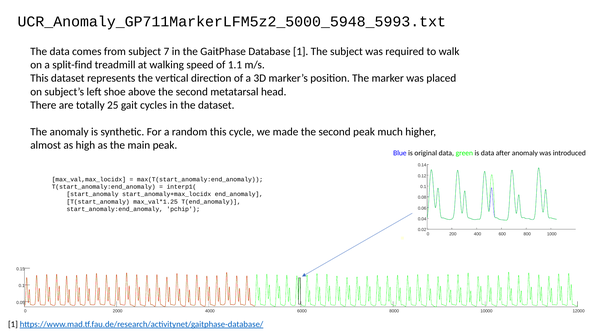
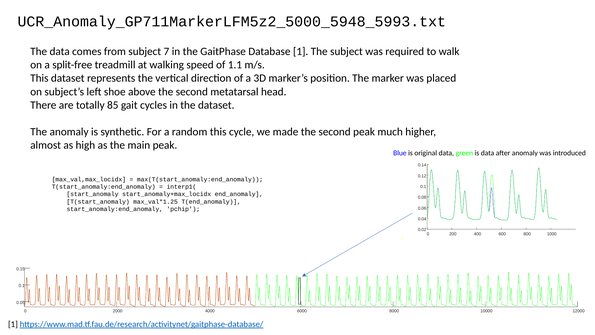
split-find: split-find -> split-free
25: 25 -> 85
